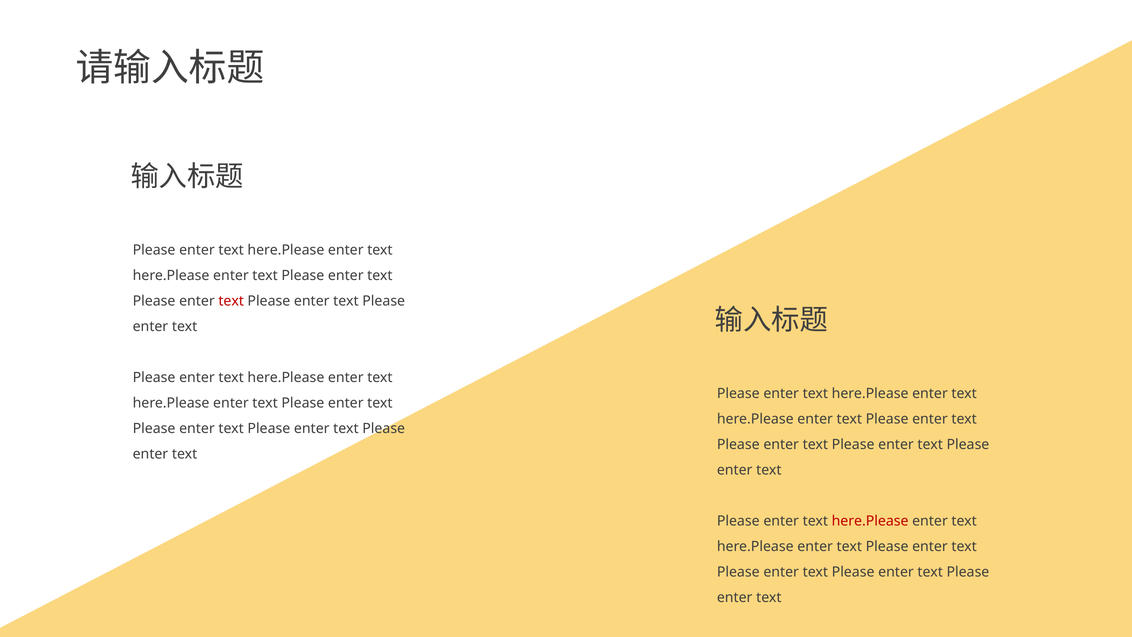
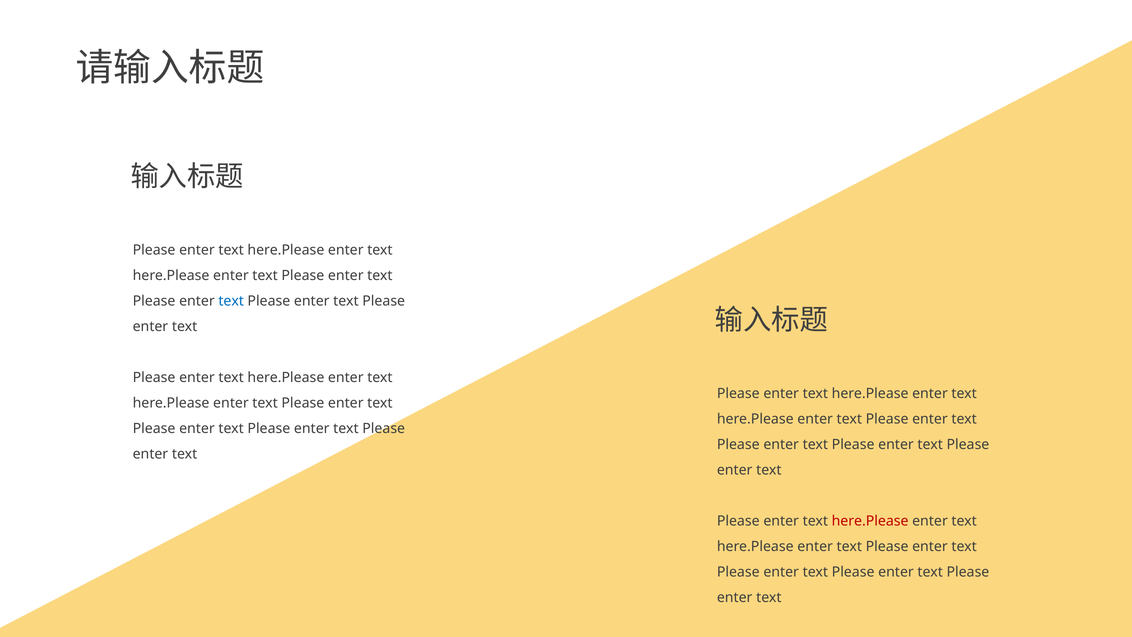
text at (231, 301) colour: red -> blue
